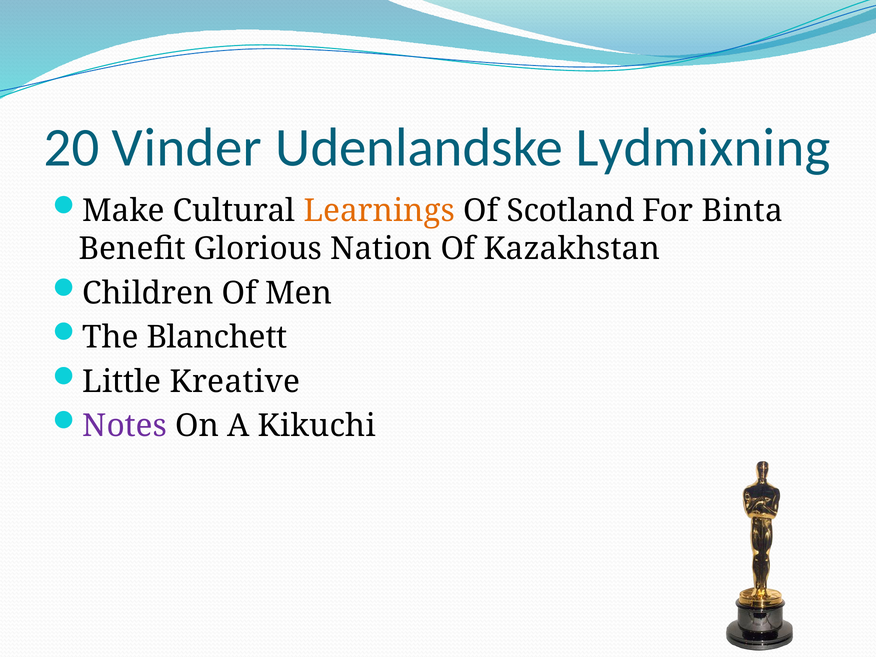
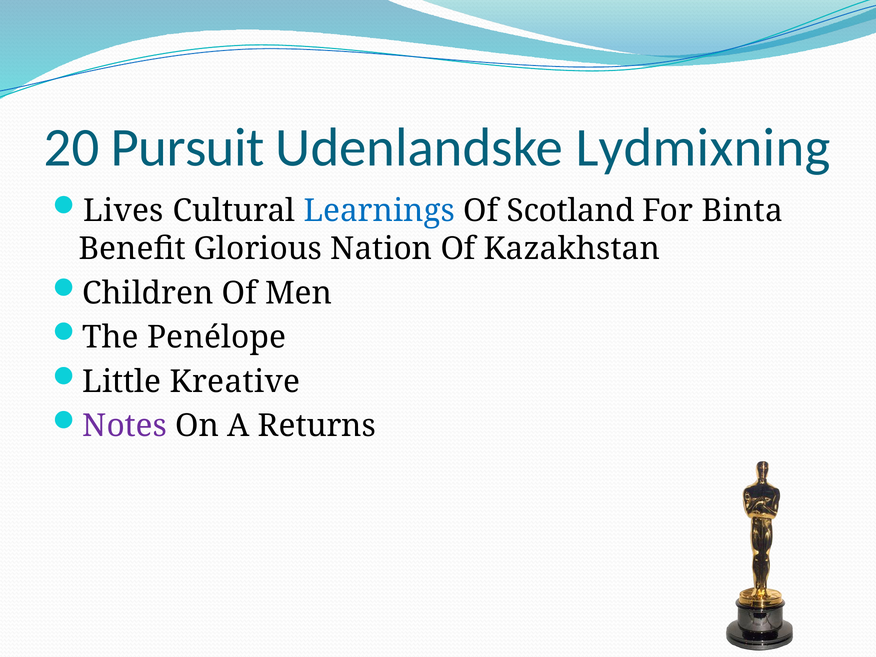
Vinder: Vinder -> Pursuit
Make: Make -> Lives
Learnings colour: orange -> blue
Blanchett: Blanchett -> Penélope
Kikuchi: Kikuchi -> Returns
